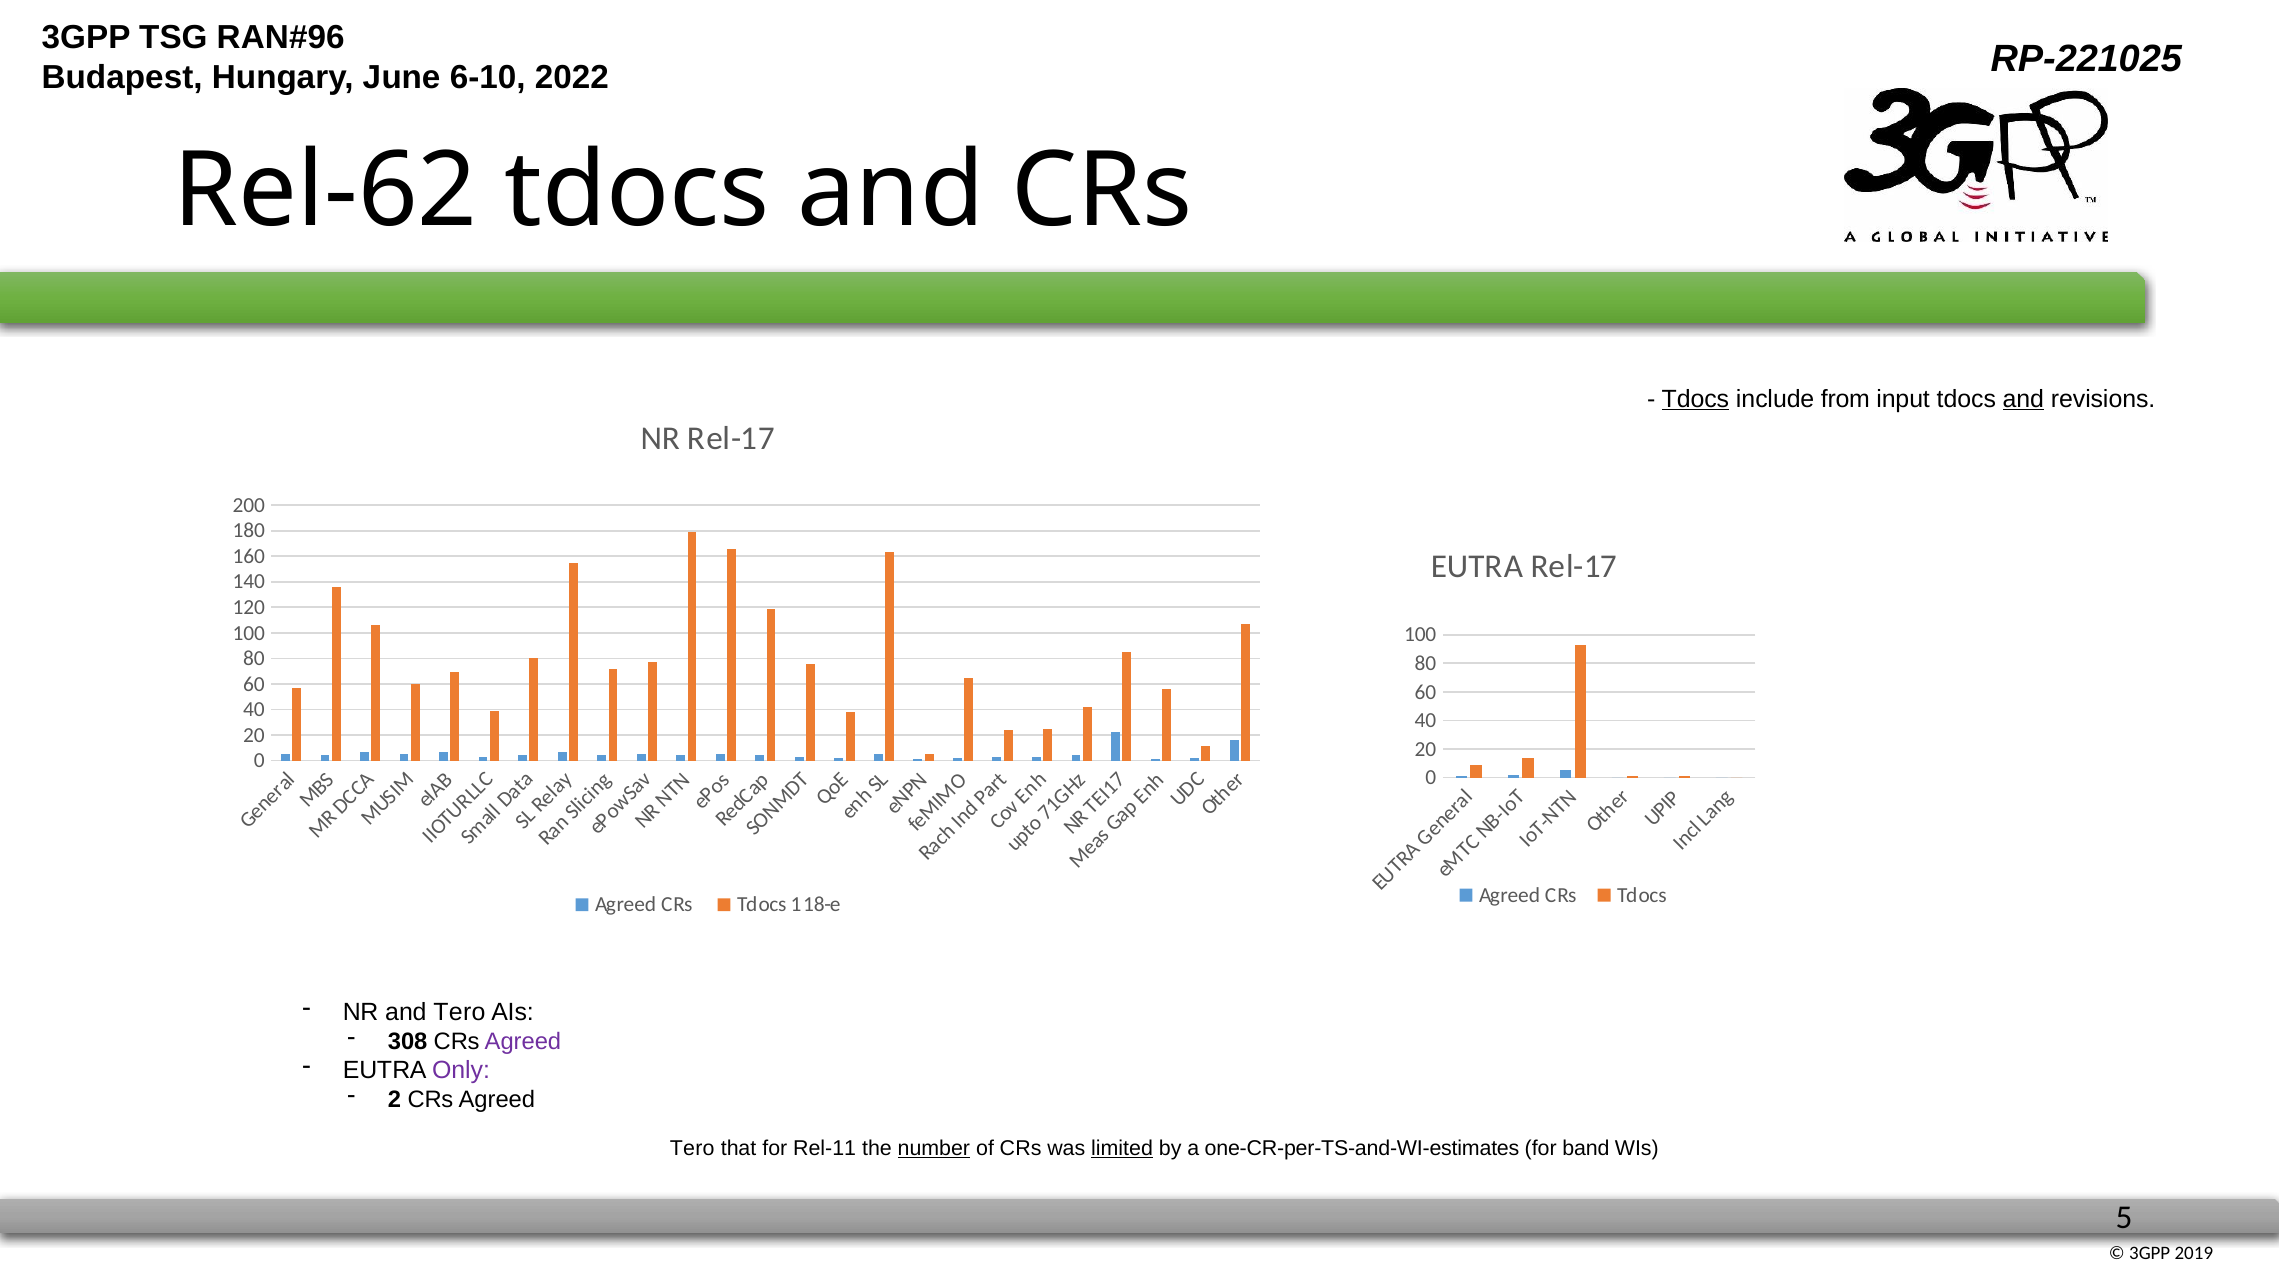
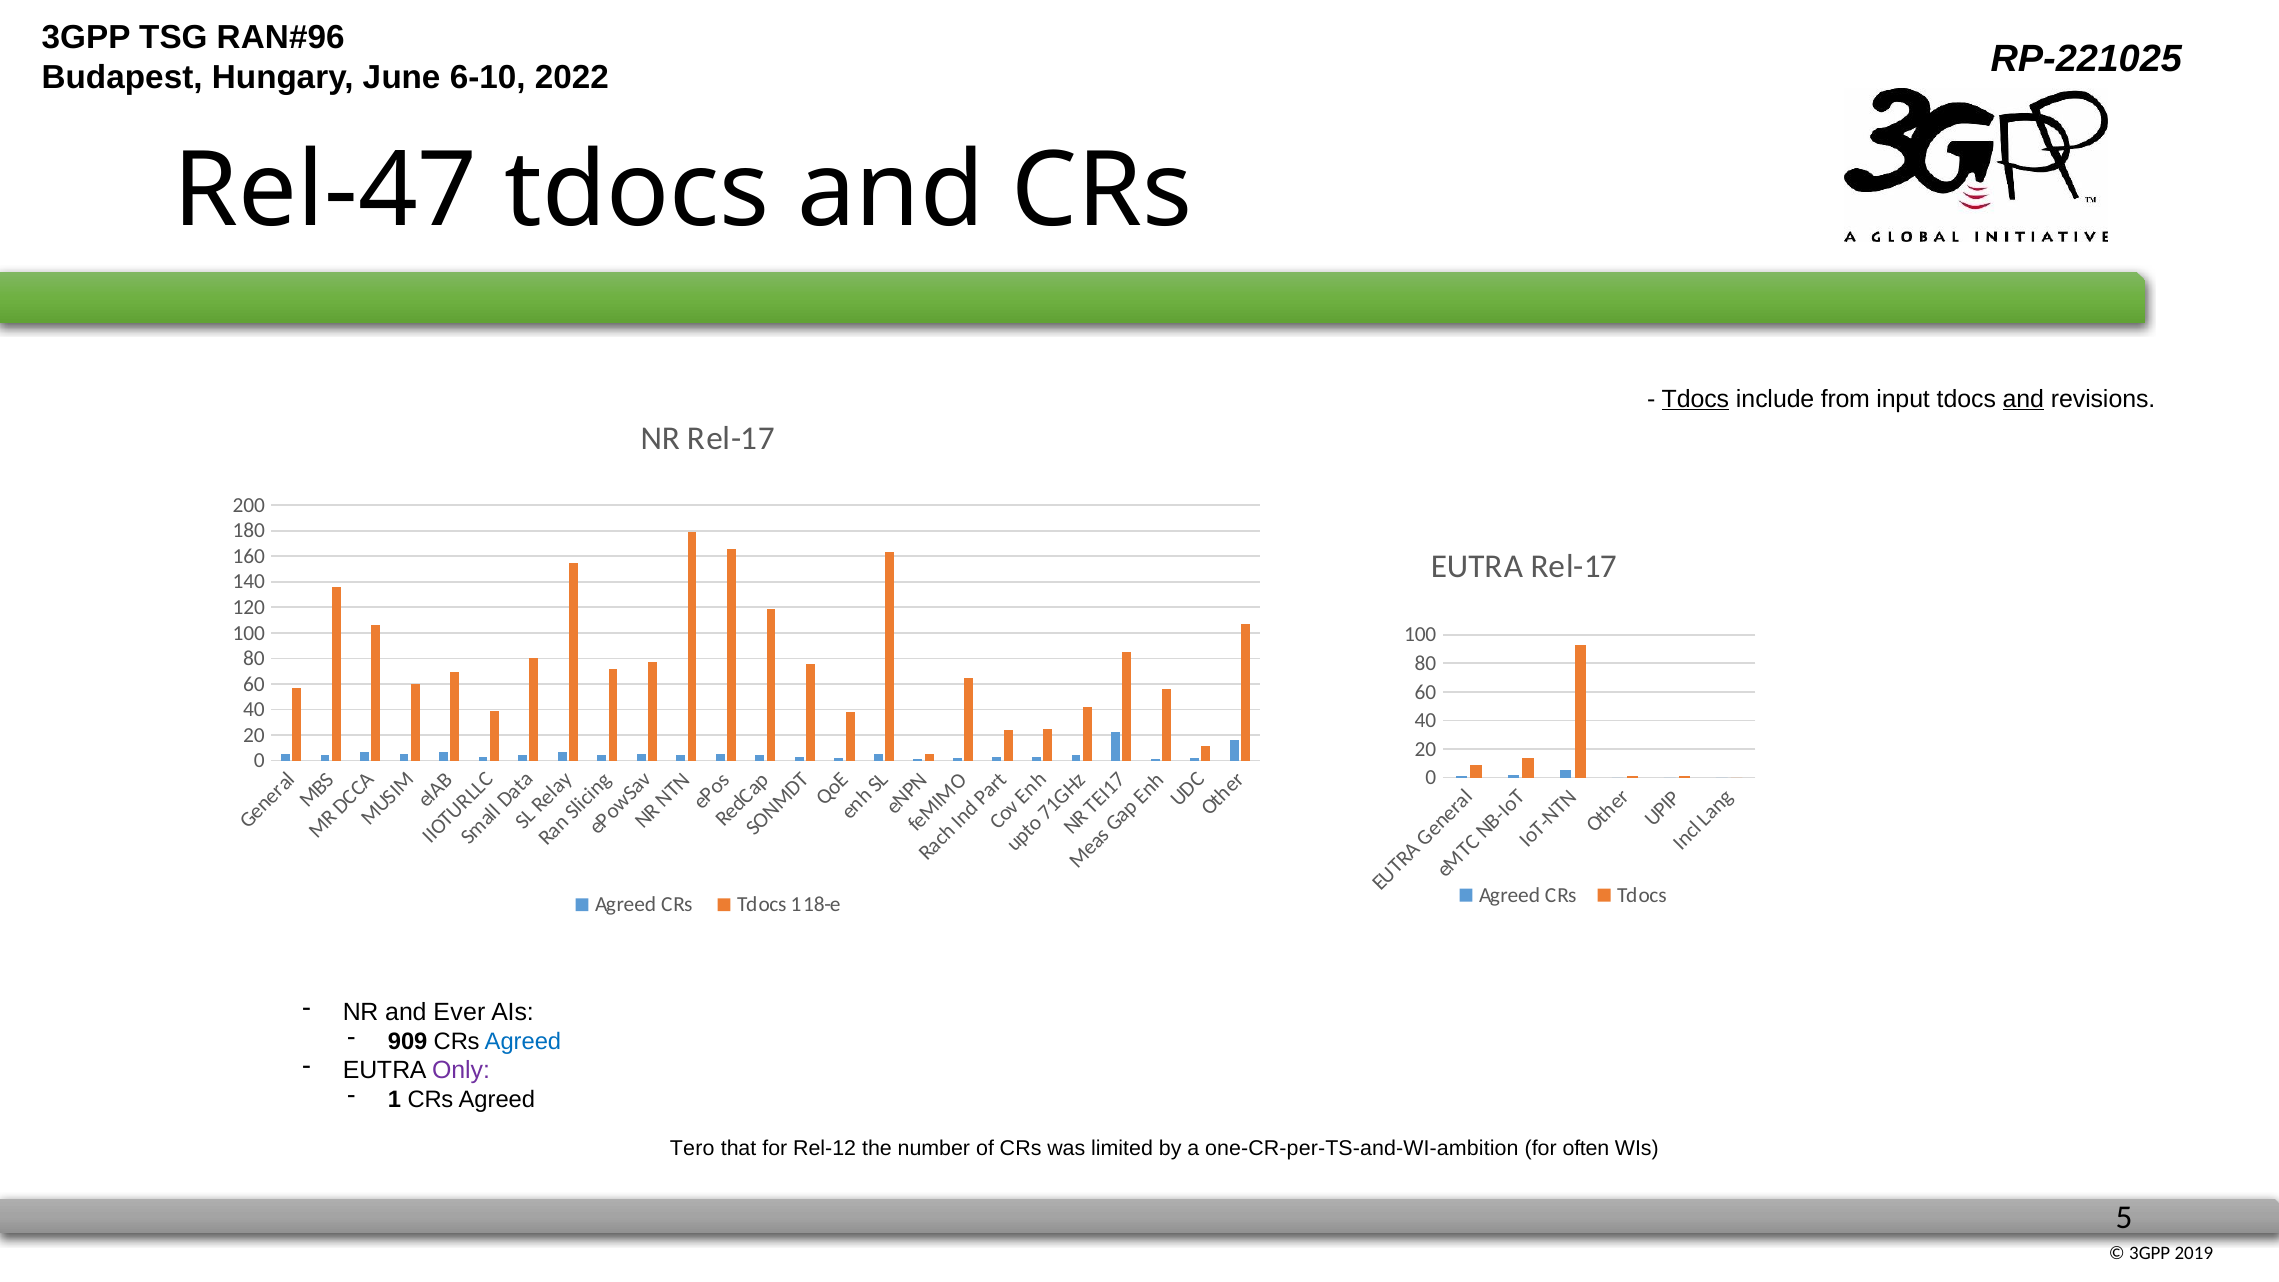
Rel-62: Rel-62 -> Rel-47
and Tero: Tero -> Ever
308: 308 -> 909
Agreed at (523, 1041) colour: purple -> blue
2 at (394, 1100): 2 -> 1
Rel-11: Rel-11 -> Rel-12
number underline: present -> none
limited underline: present -> none
one-CR-per-TS-and-WI-estimates: one-CR-per-TS-and-WI-estimates -> one-CR-per-TS-and-WI-ambition
band: band -> often
